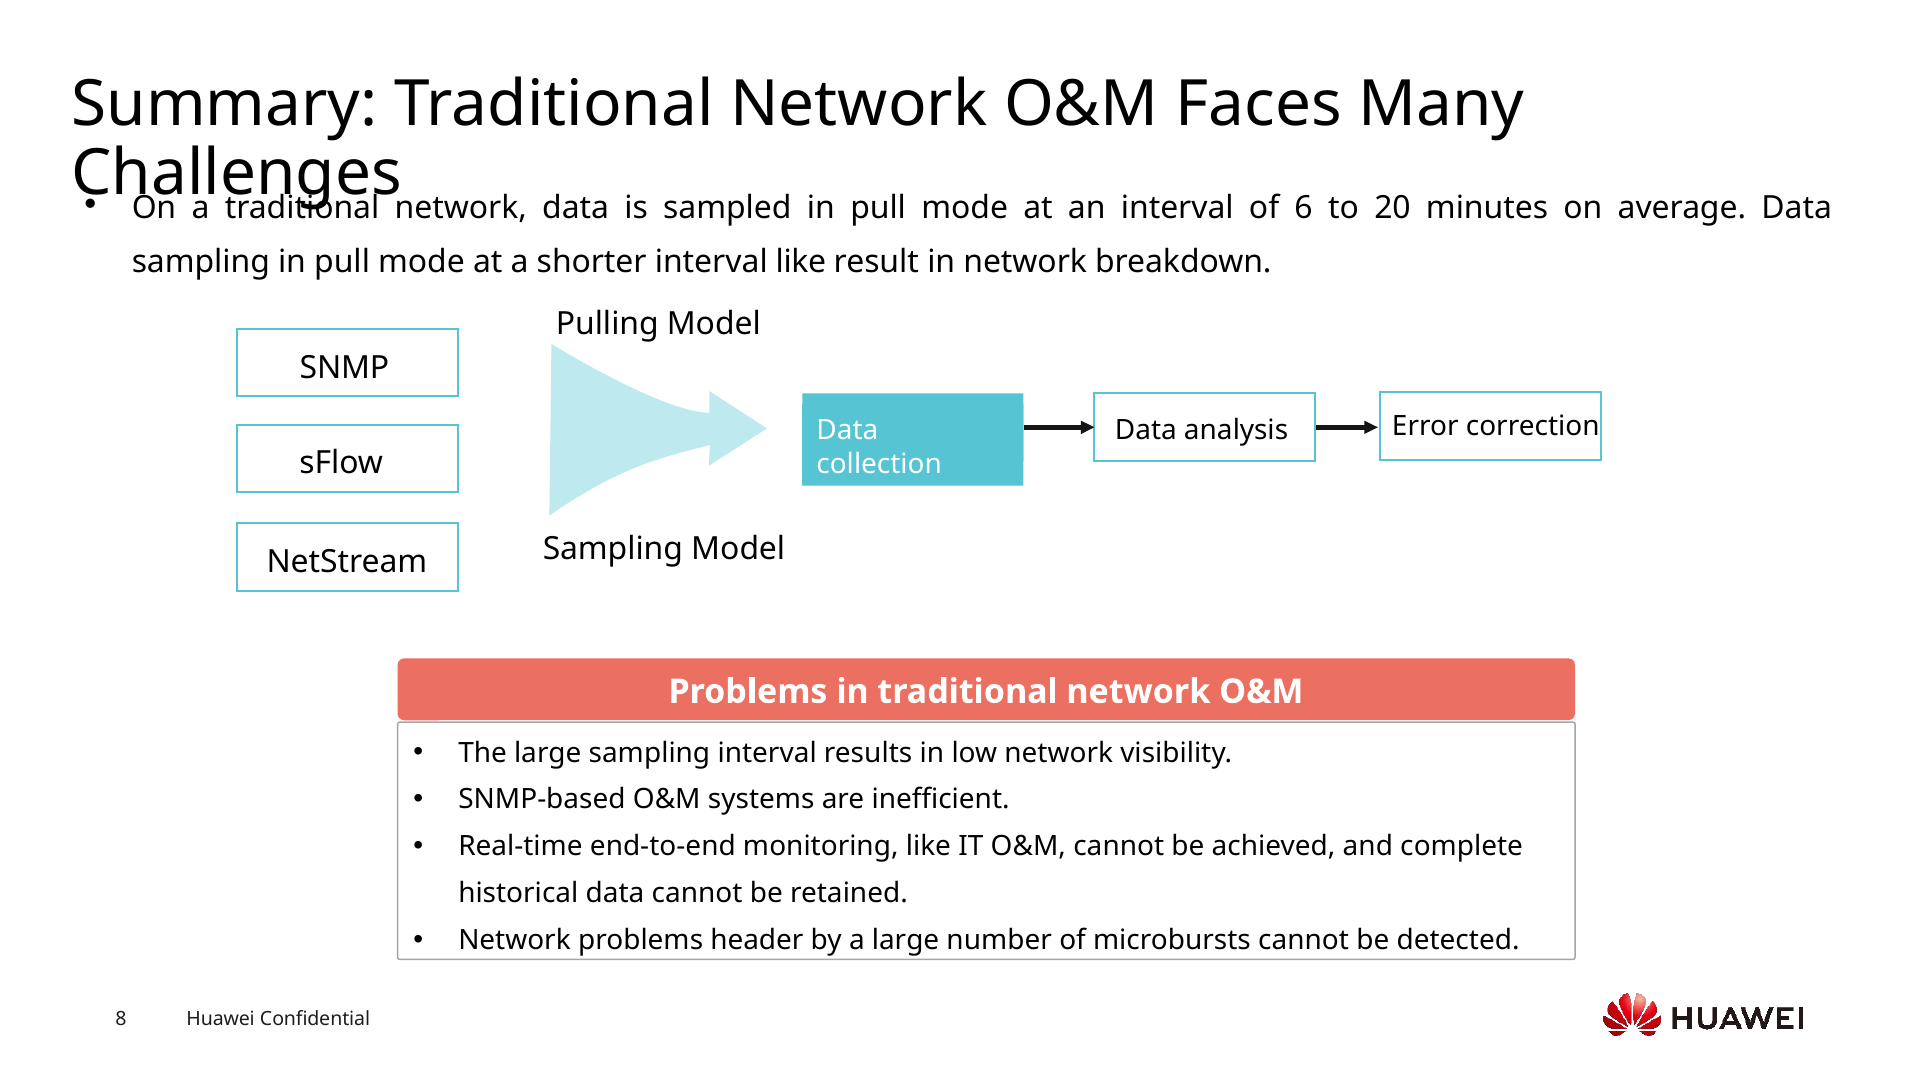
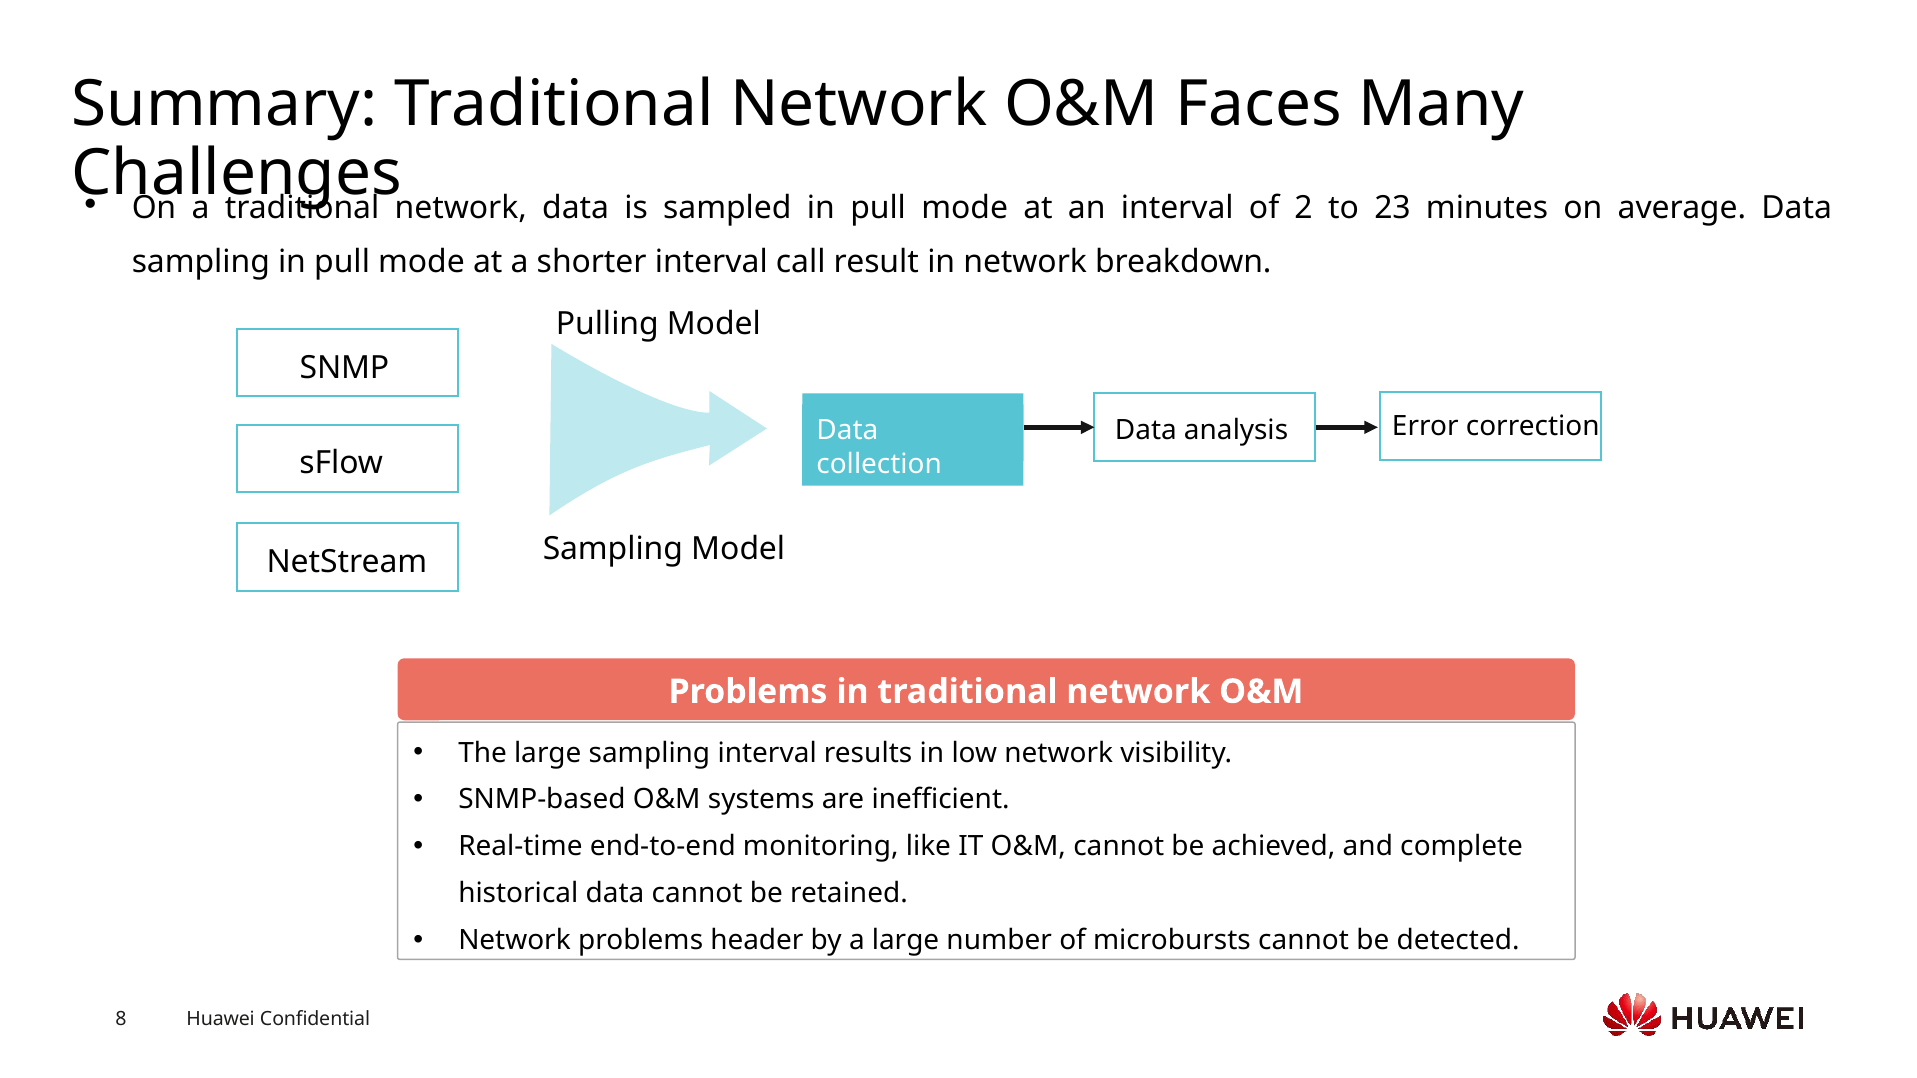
6: 6 -> 2
20: 20 -> 23
interval like: like -> call
